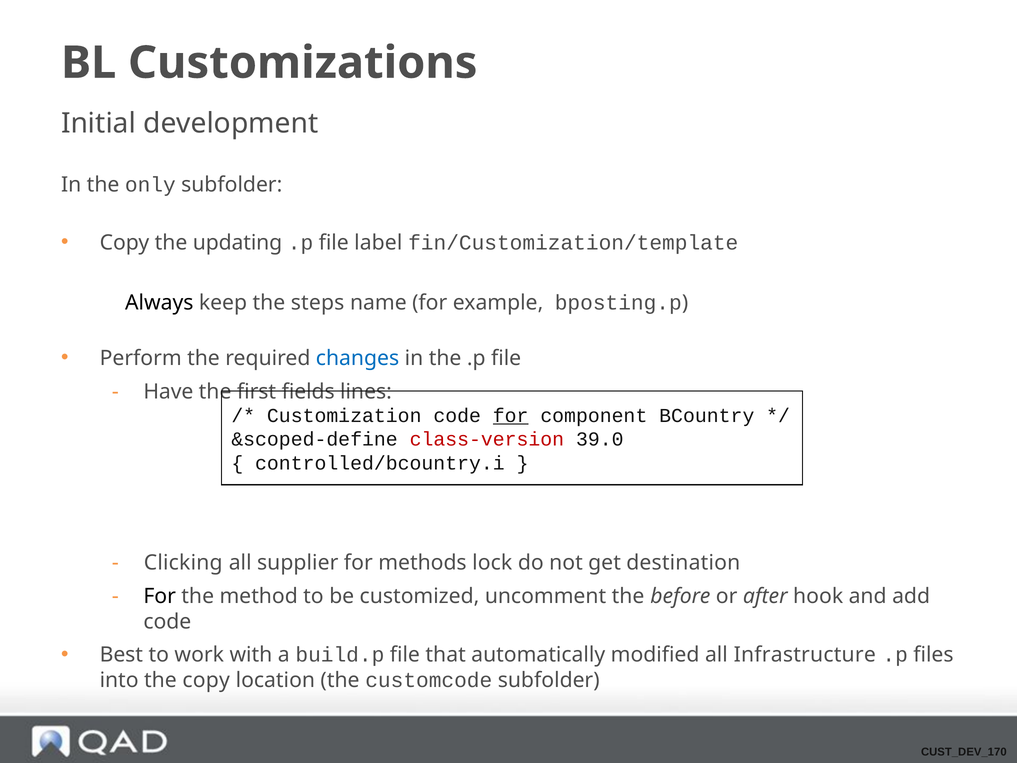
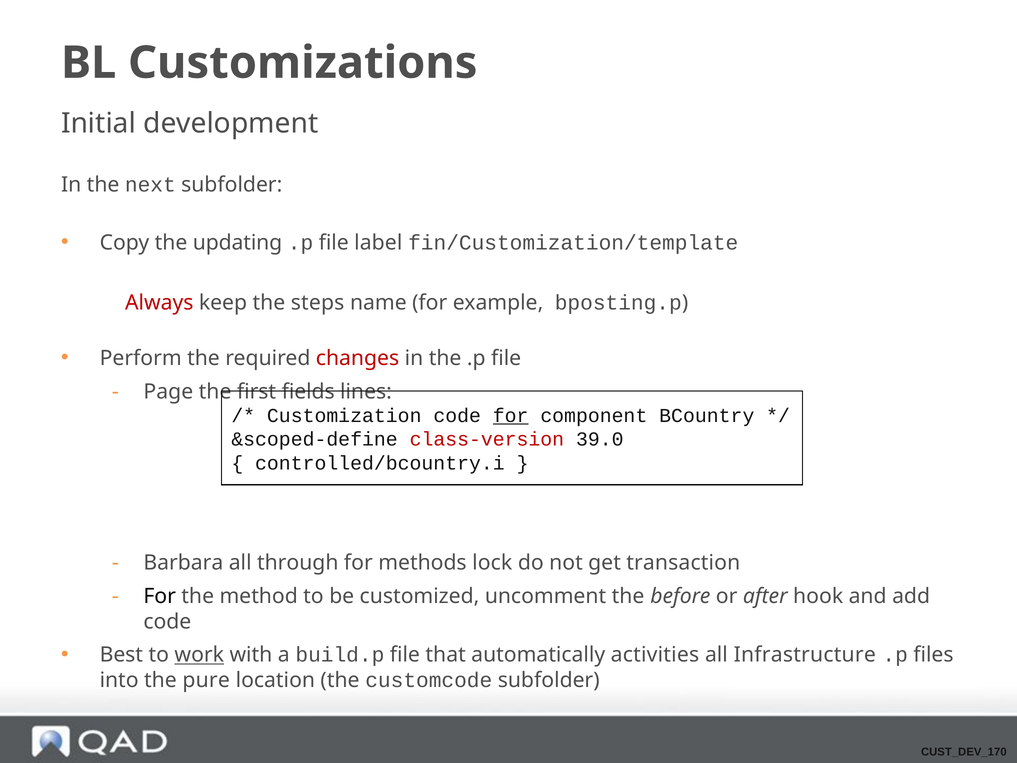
only: only -> next
Always colour: black -> red
changes colour: blue -> red
Have: Have -> Page
Clicking: Clicking -> Barbara
supplier: supplier -> through
destination: destination -> transaction
work underline: none -> present
modified: modified -> activities
the copy: copy -> pure
